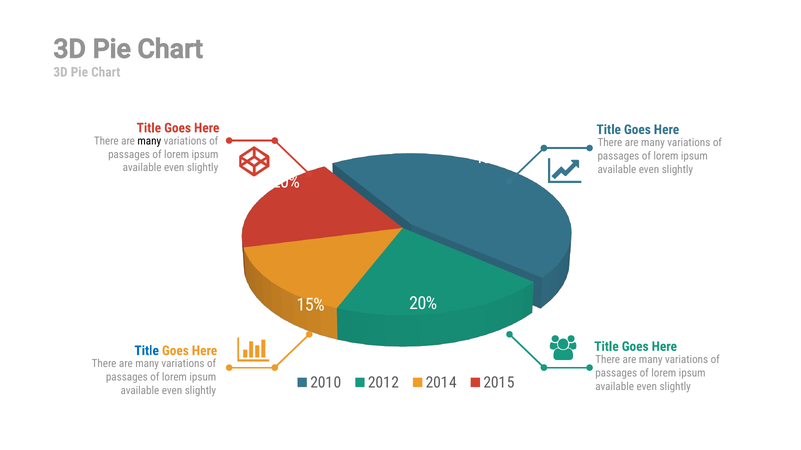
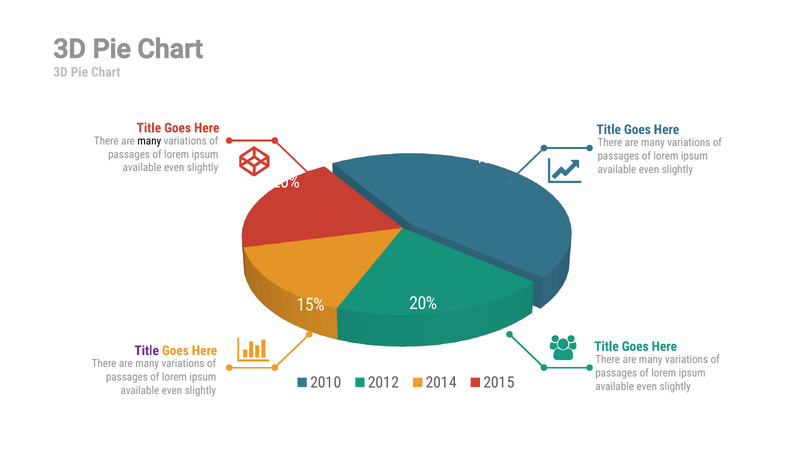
Title at (147, 351) colour: blue -> purple
